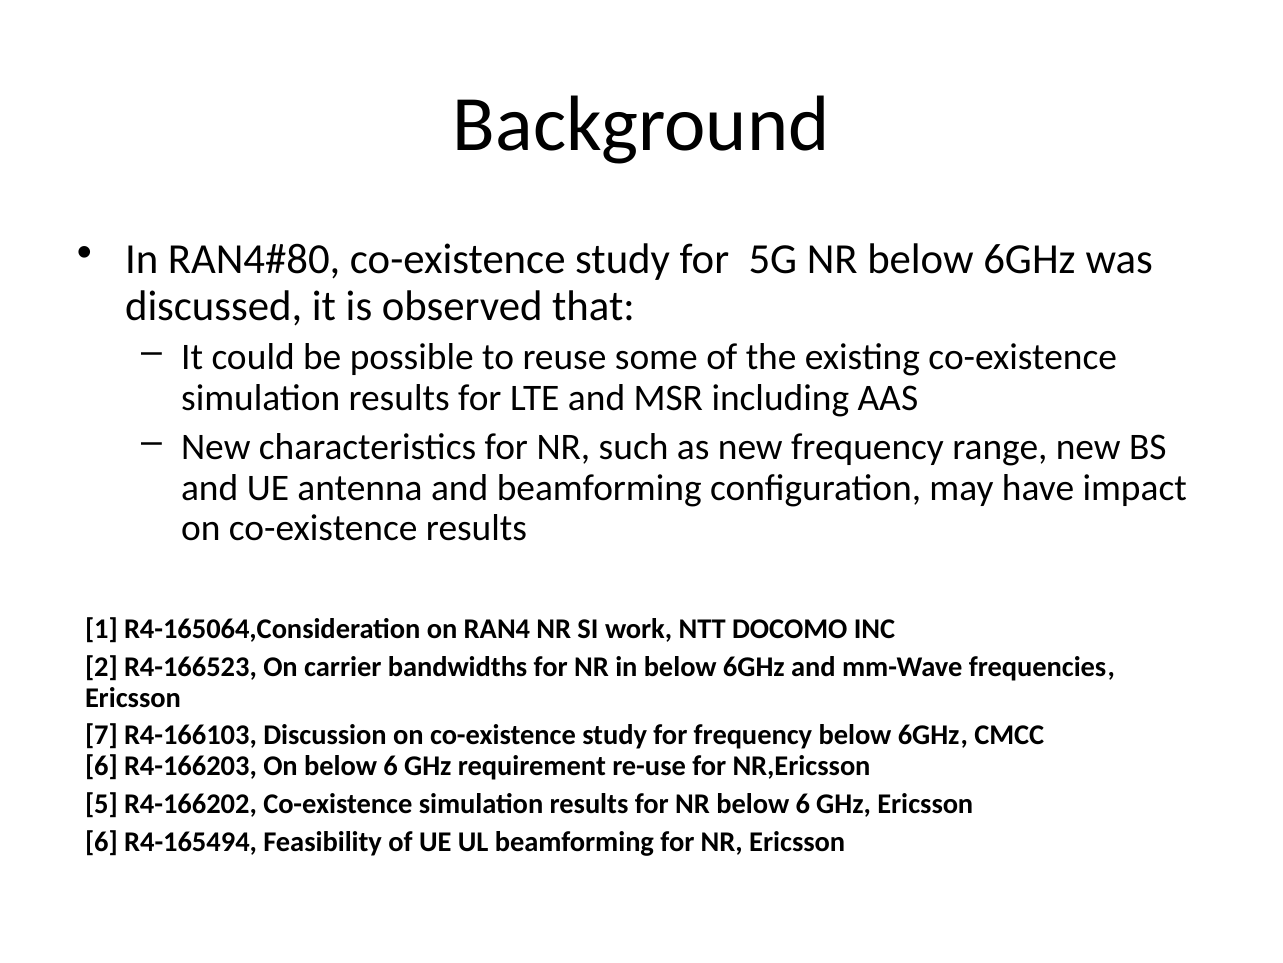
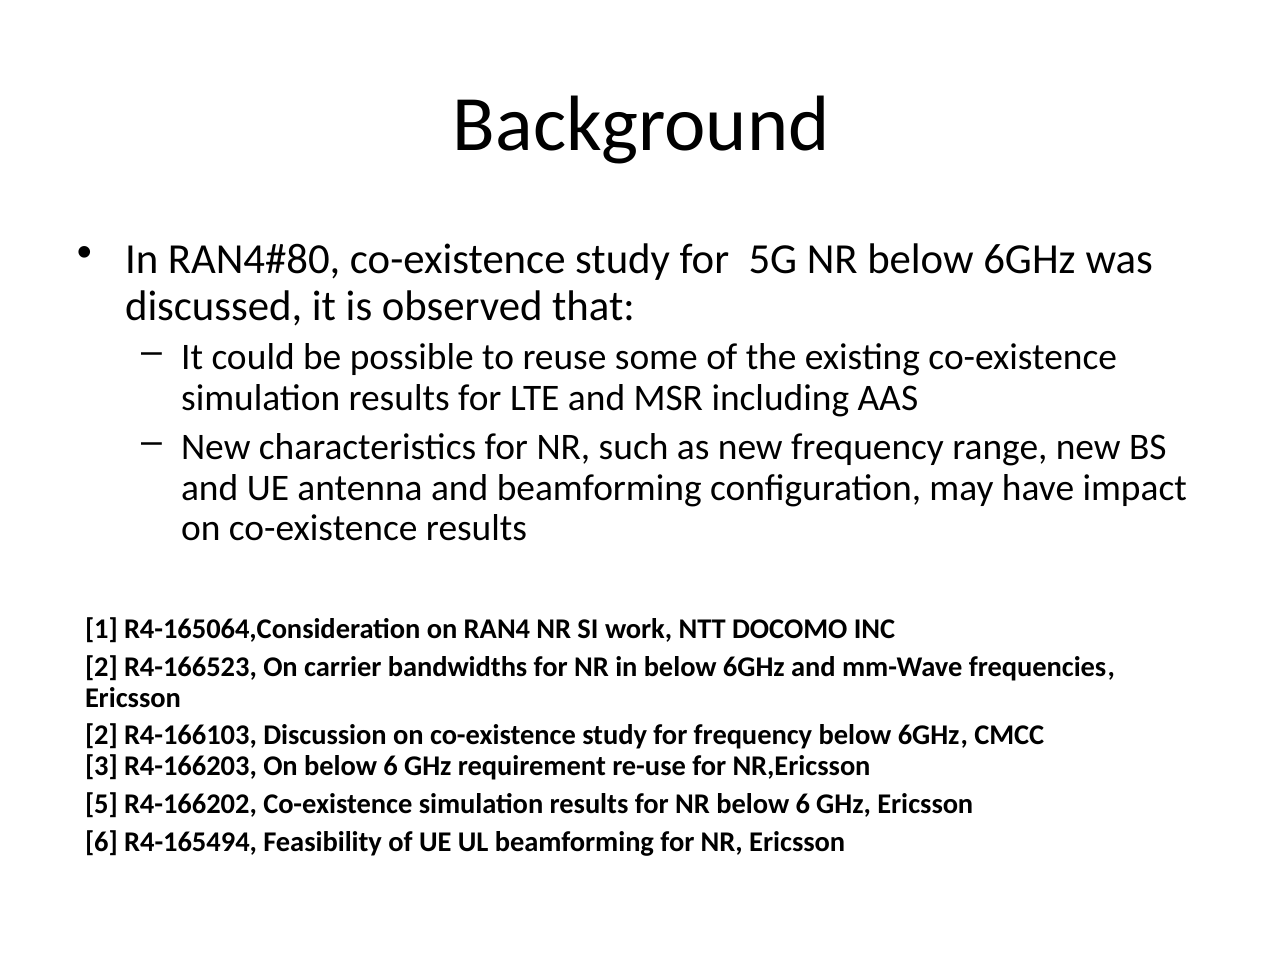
7 at (101, 735): 7 -> 2
6 at (101, 766): 6 -> 3
